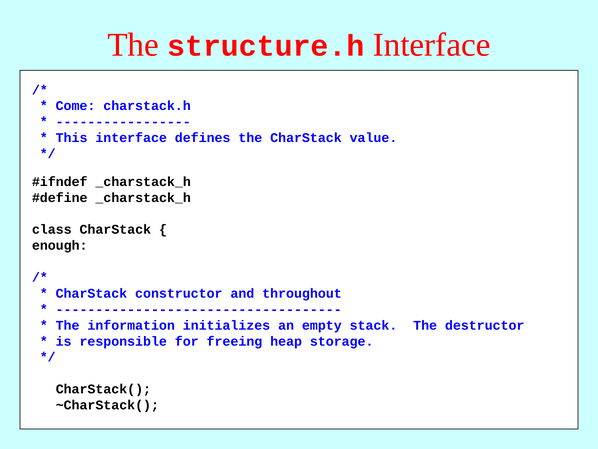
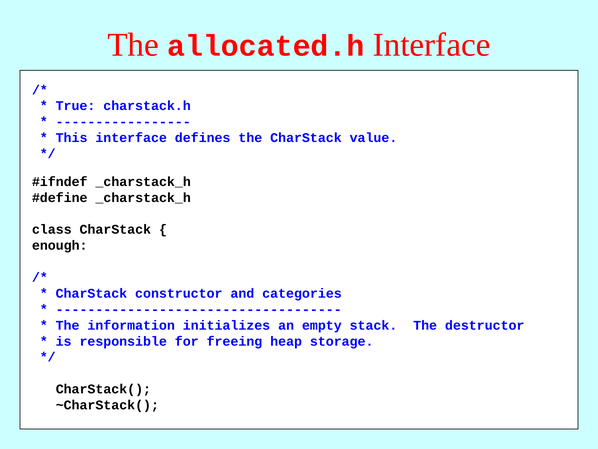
structure.h: structure.h -> allocated.h
Come: Come -> True
throughout: throughout -> categories
